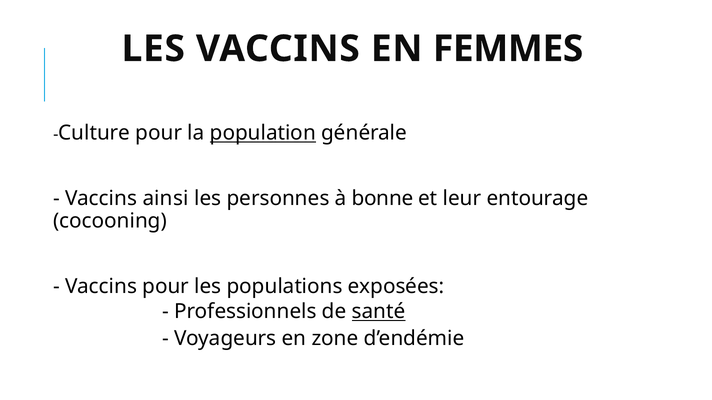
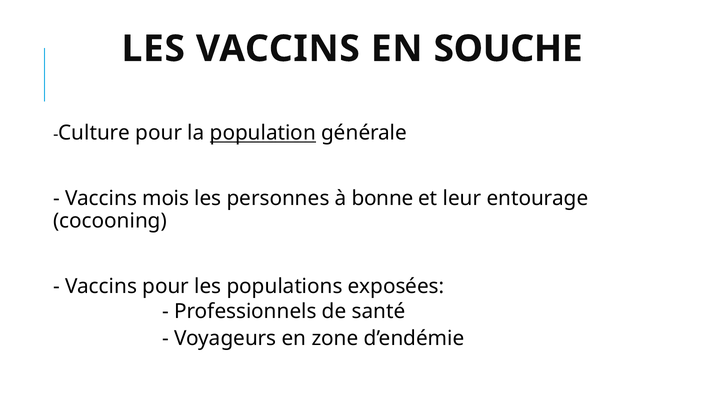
FEMMES: FEMMES -> SOUCHE
ainsi: ainsi -> mois
santé underline: present -> none
